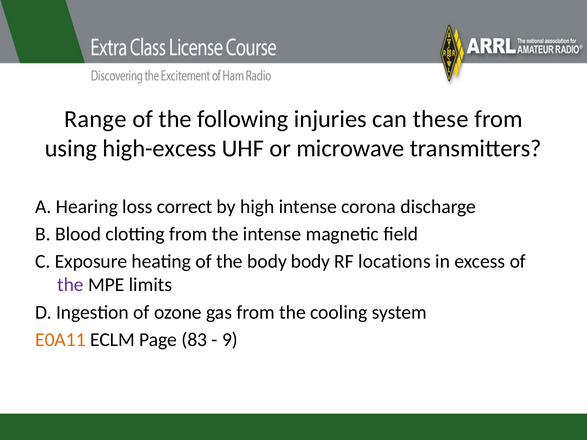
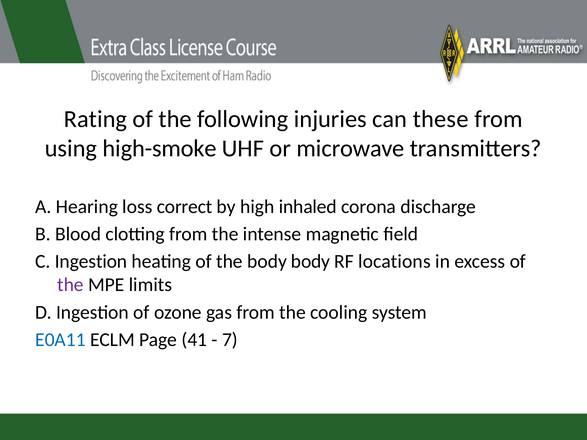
Range: Range -> Rating
high-excess: high-excess -> high-smoke
high intense: intense -> inhaled
C Exposure: Exposure -> Ingestion
E0A11 colour: orange -> blue
83: 83 -> 41
9: 9 -> 7
